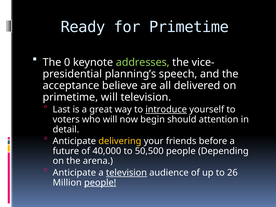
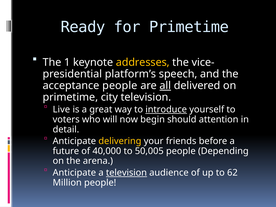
0: 0 -> 1
addresses colour: light green -> yellow
planning’s: planning’s -> platform’s
acceptance believe: believe -> people
all underline: none -> present
primetime will: will -> city
Last: Last -> Live
50,500: 50,500 -> 50,005
26: 26 -> 62
people at (100, 183) underline: present -> none
